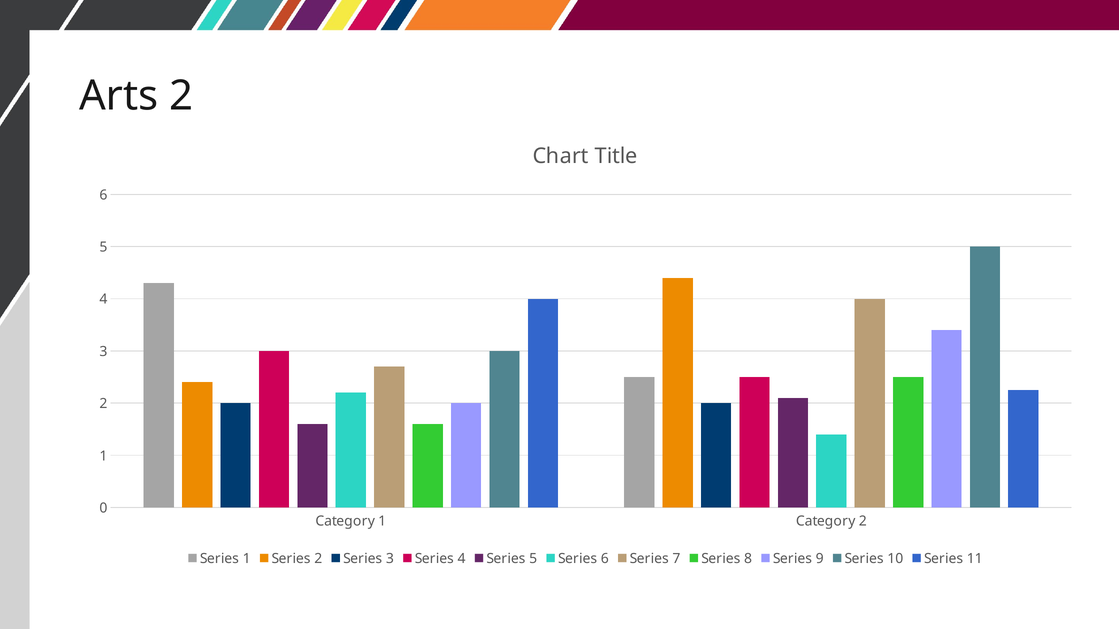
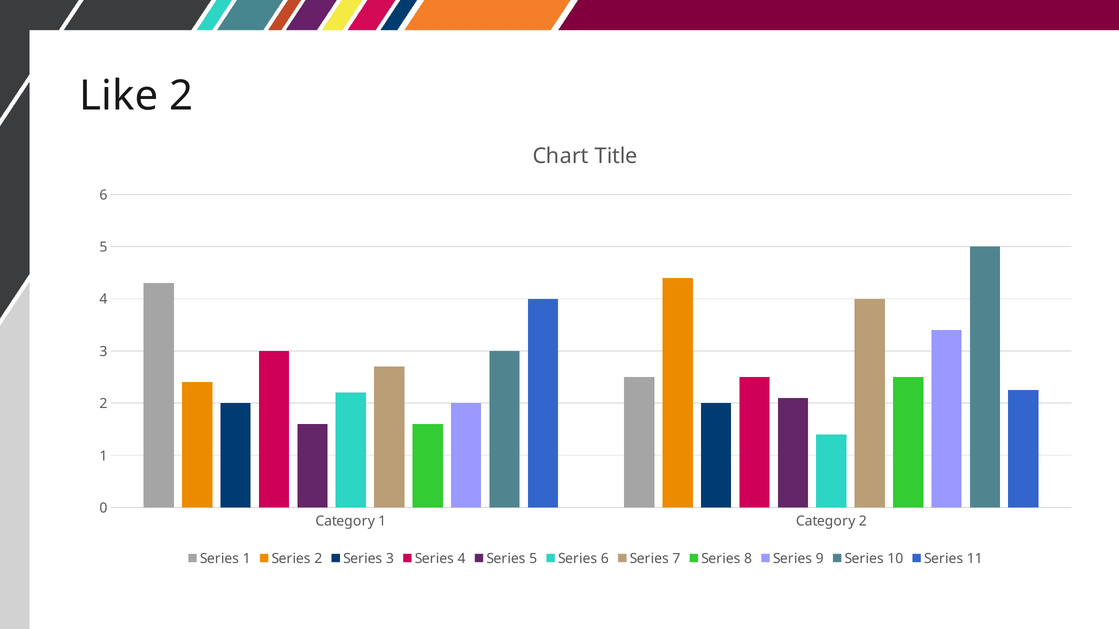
Arts: Arts -> Like
